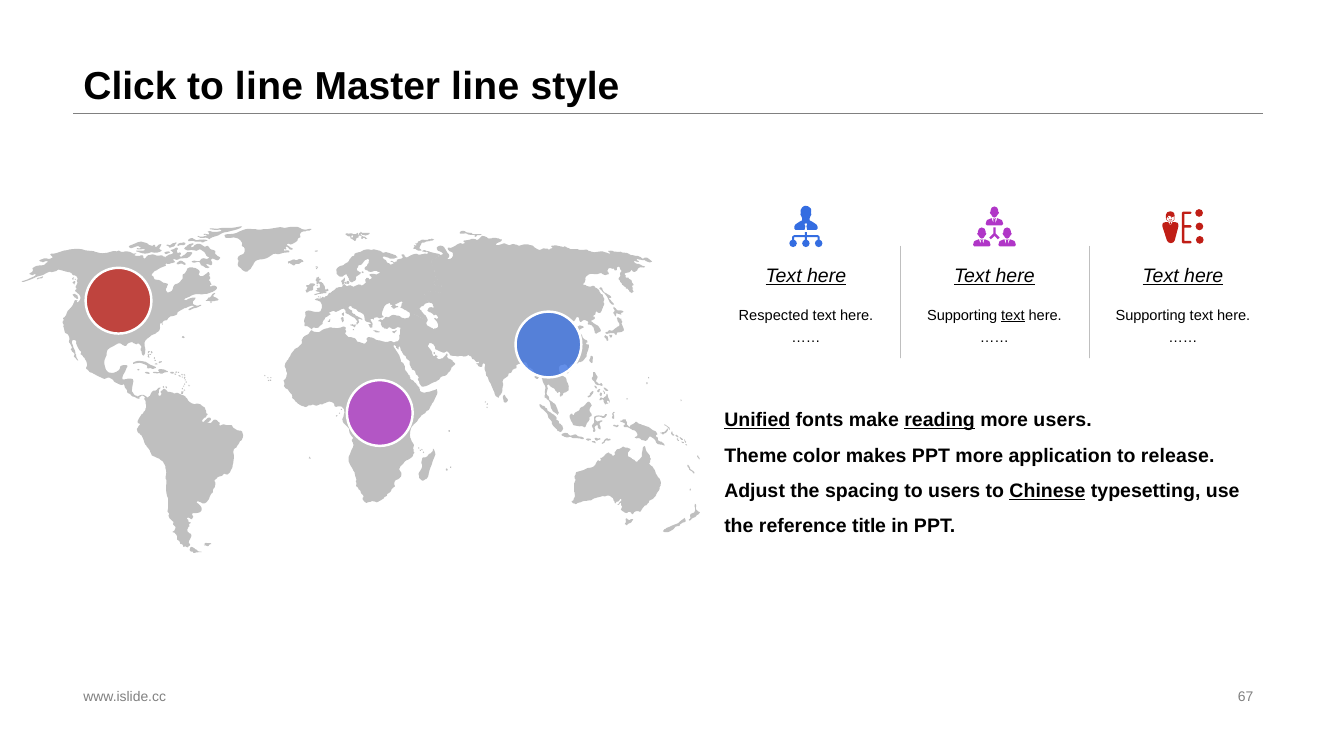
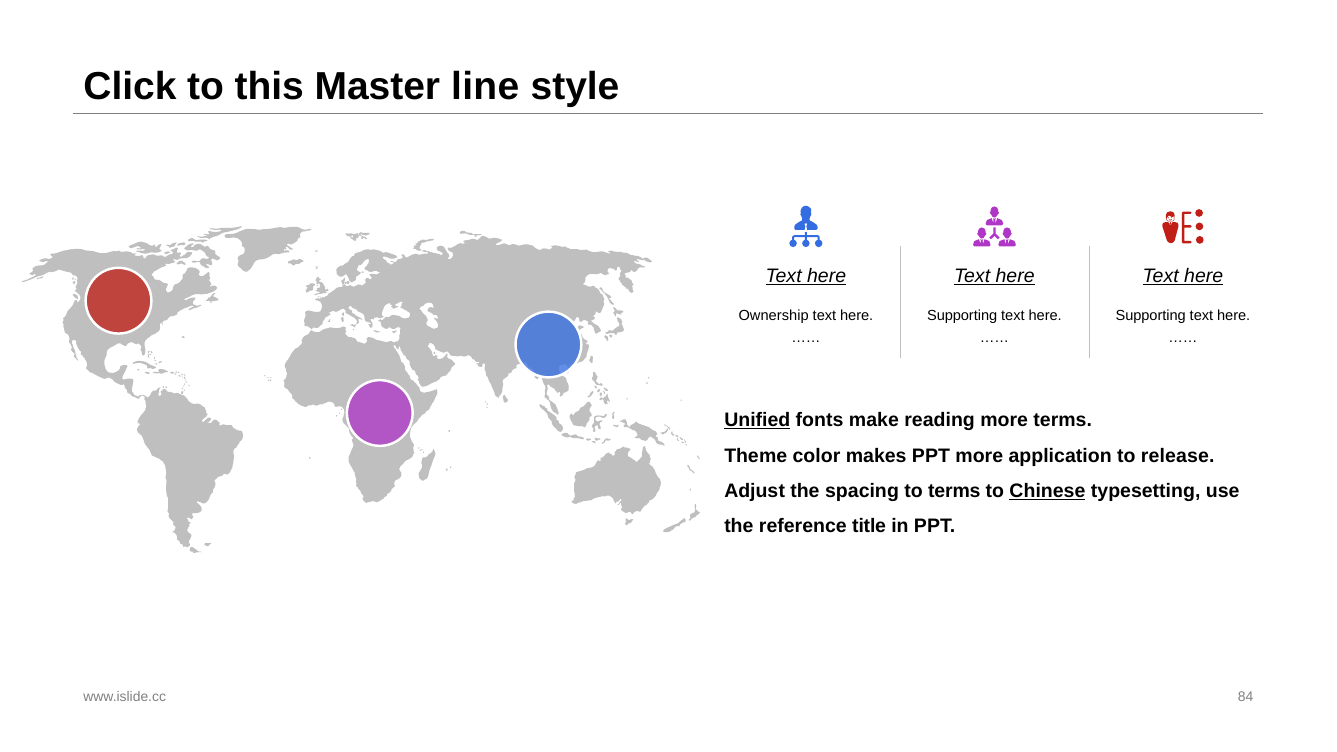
to line: line -> this
Respected: Respected -> Ownership
text at (1013, 315) underline: present -> none
reading underline: present -> none
more users: users -> terms
to users: users -> terms
67: 67 -> 84
